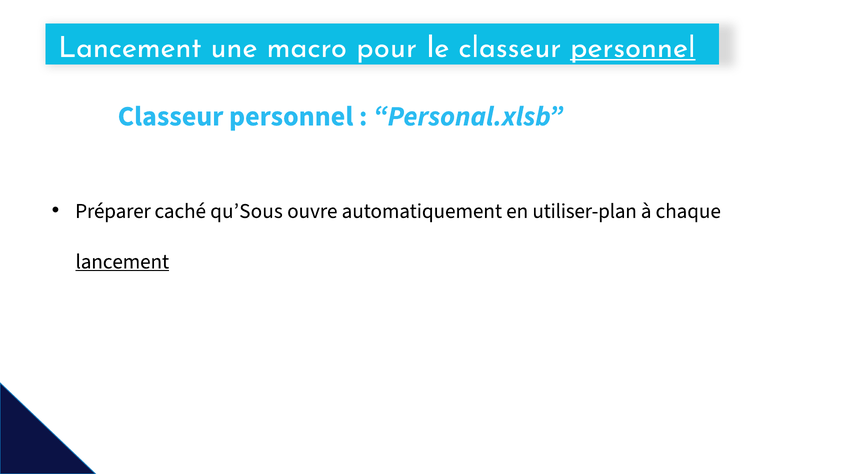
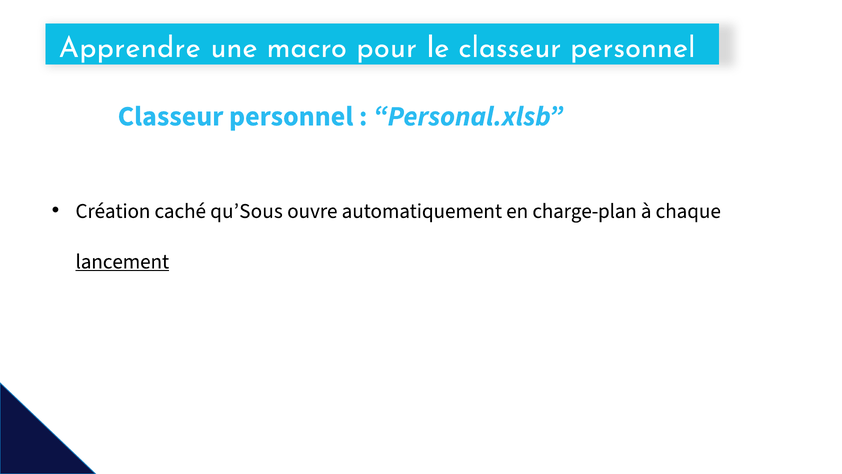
Lancement at (130, 47): Lancement -> Apprendre
personnel at (633, 47) underline: present -> none
Préparer: Préparer -> Création
utiliser-plan: utiliser-plan -> charge-plan
